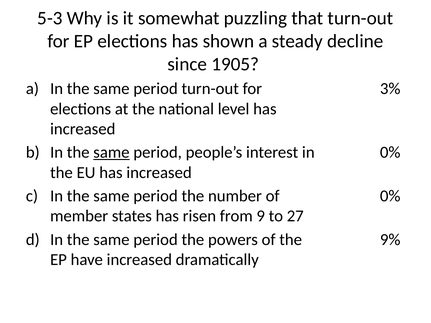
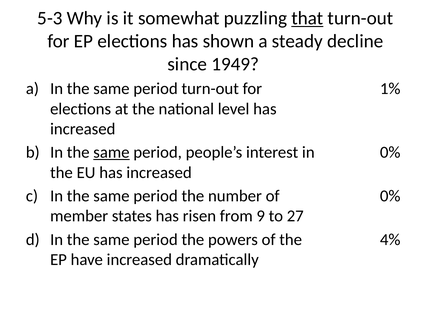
that underline: none -> present
1905: 1905 -> 1949
3%: 3% -> 1%
9%: 9% -> 4%
